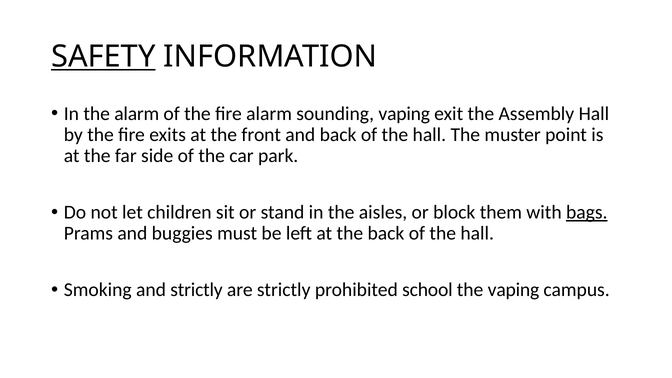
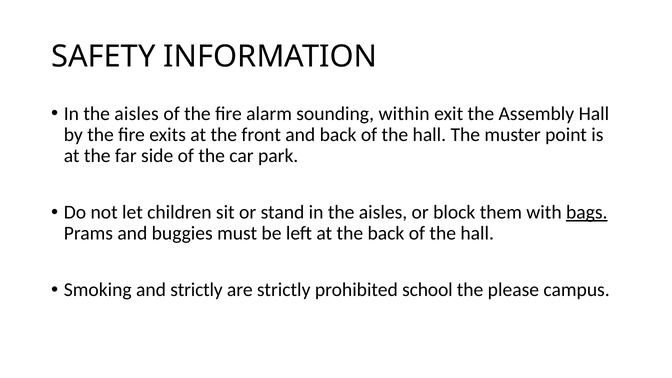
SAFETY underline: present -> none
alarm at (137, 114): alarm -> aisles
sounding vaping: vaping -> within
the vaping: vaping -> please
